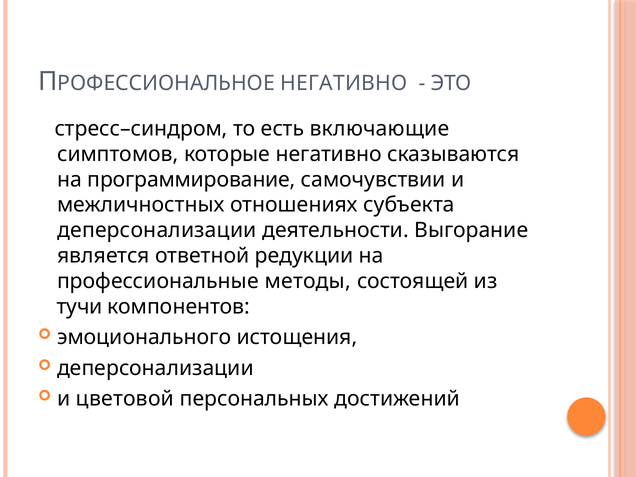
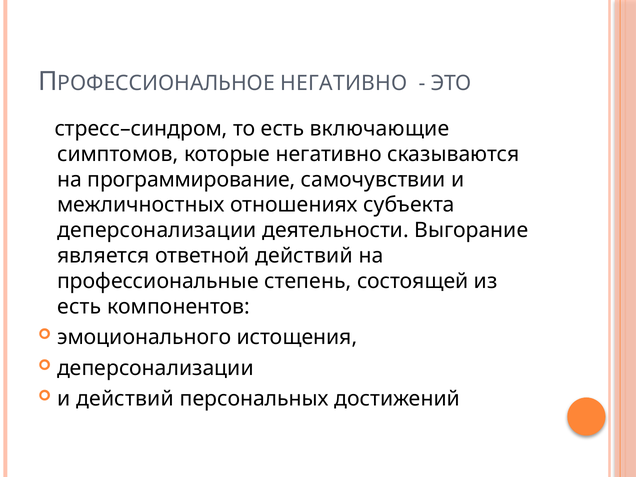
ответной редукции: редукции -> действий
методы: методы -> степень
тучи at (80, 307): тучи -> есть
и цветовой: цветовой -> действий
